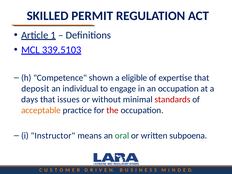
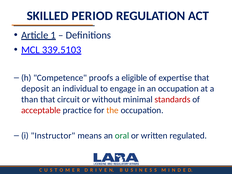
PERMIT: PERMIT -> PERIOD
shown: shown -> proofs
days: days -> than
issues: issues -> circuit
acceptable colour: orange -> red
the colour: red -> orange
subpoena: subpoena -> regulated
